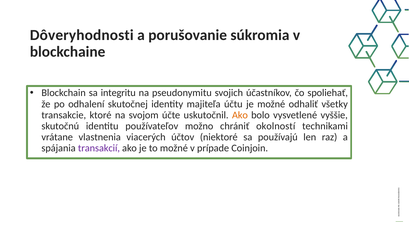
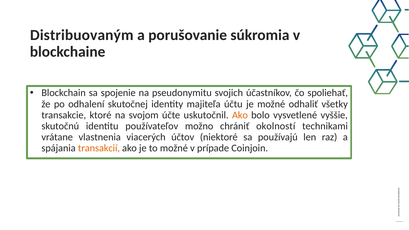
Dôveryhodnosti: Dôveryhodnosti -> Distribuovaným
integritu: integritu -> spojenie
transakcií colour: purple -> orange
